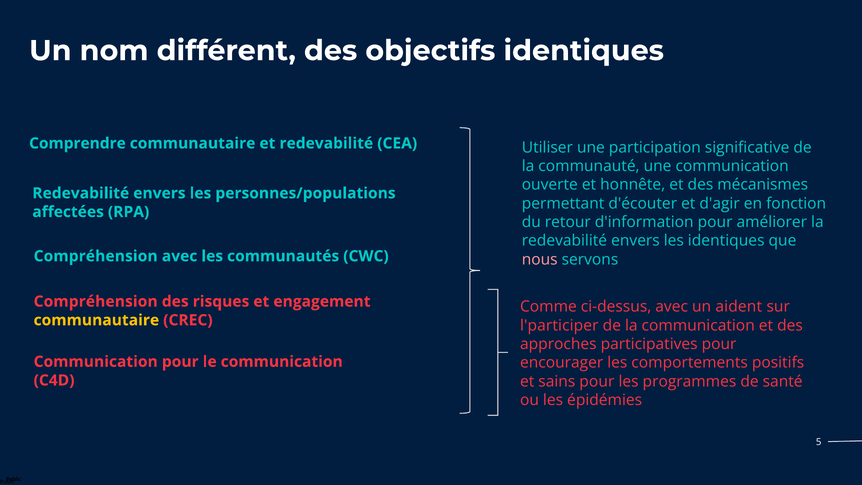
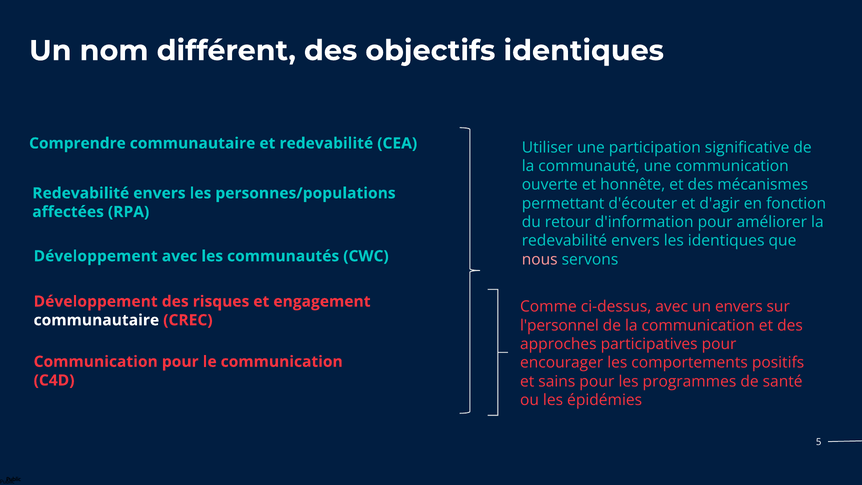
Compréhension at (96, 256): Compréhension -> Développement
Compréhension at (96, 301): Compréhension -> Développement
un aident: aident -> envers
communautaire at (96, 320) colour: yellow -> white
l'participer: l'participer -> l'personnel
